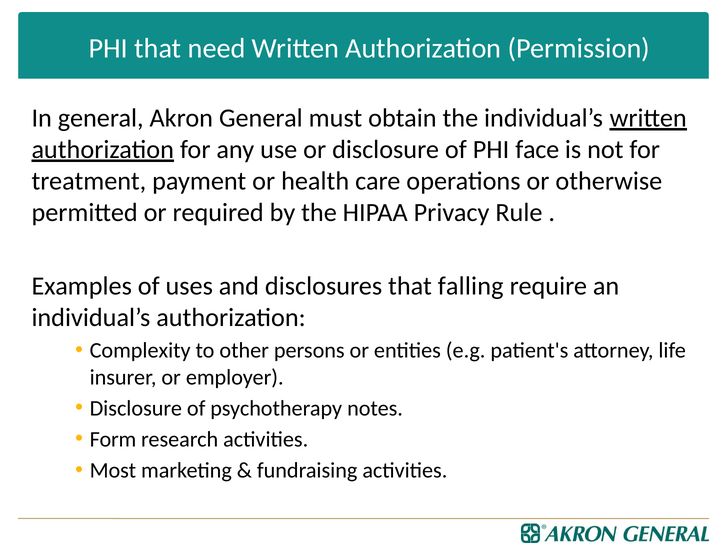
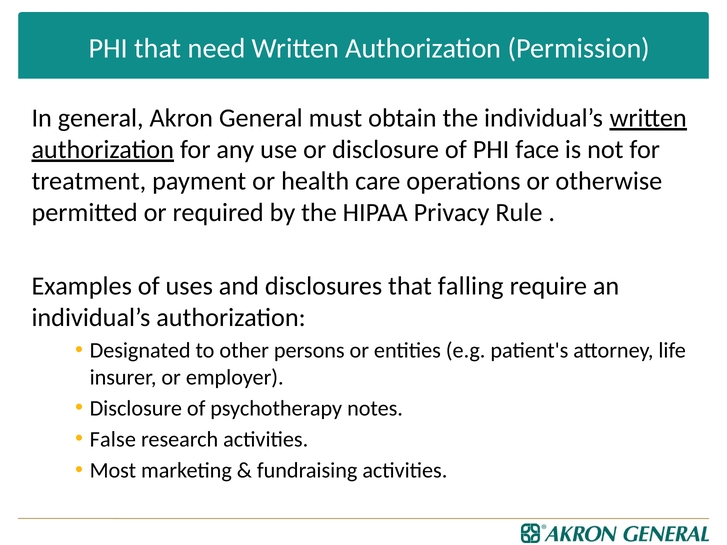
Complexity: Complexity -> Designated
Form: Form -> False
